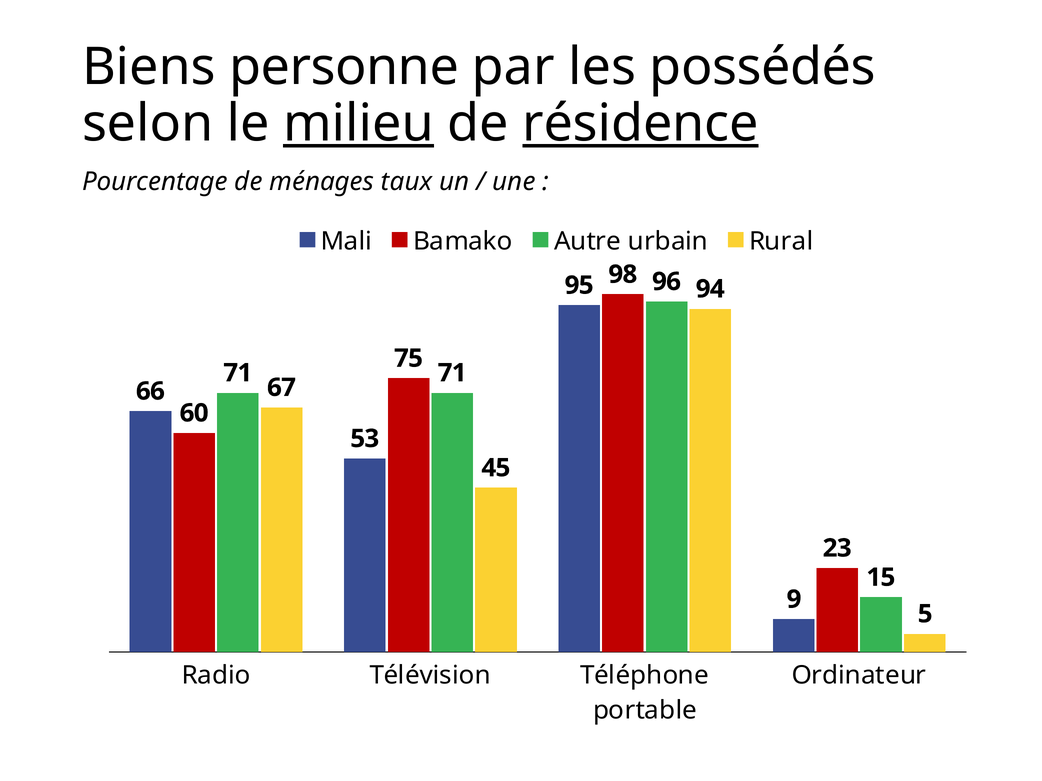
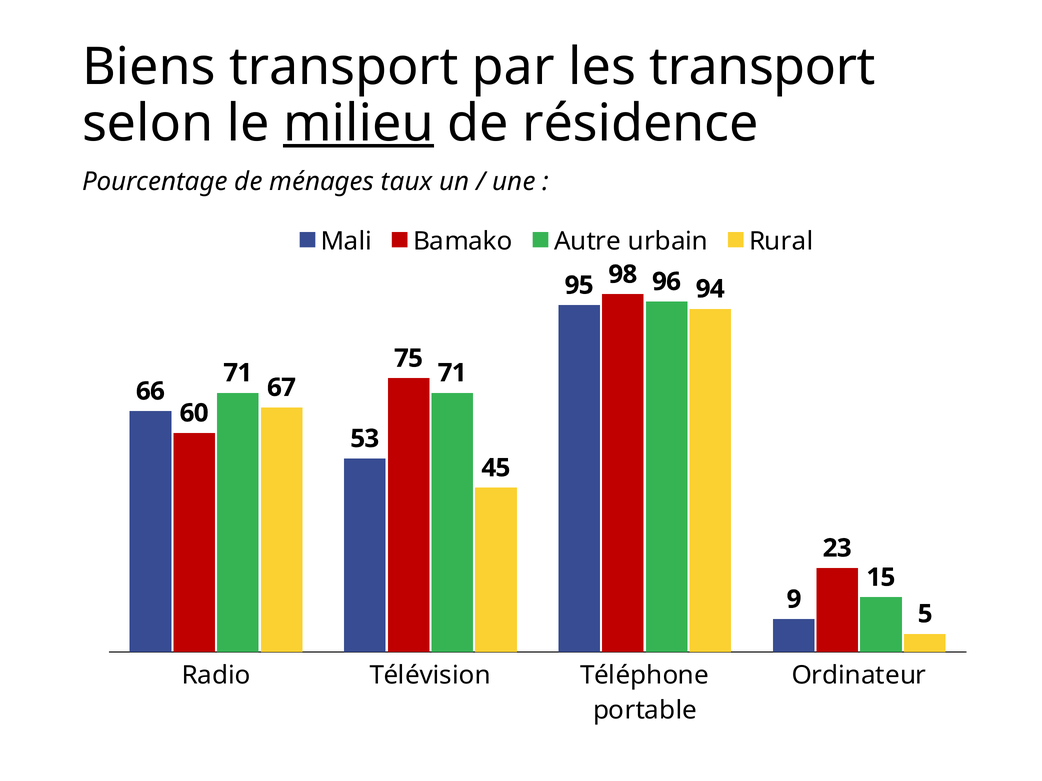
Biens personne: personne -> transport
les possédés: possédés -> transport
résidence underline: present -> none
